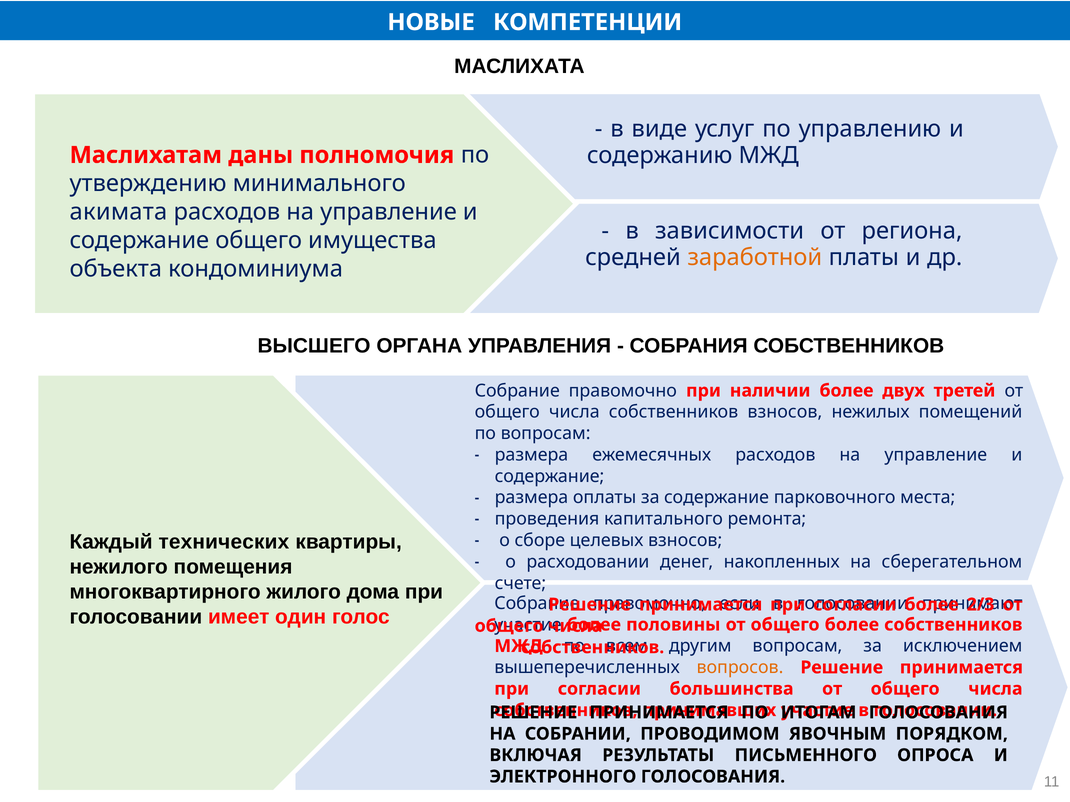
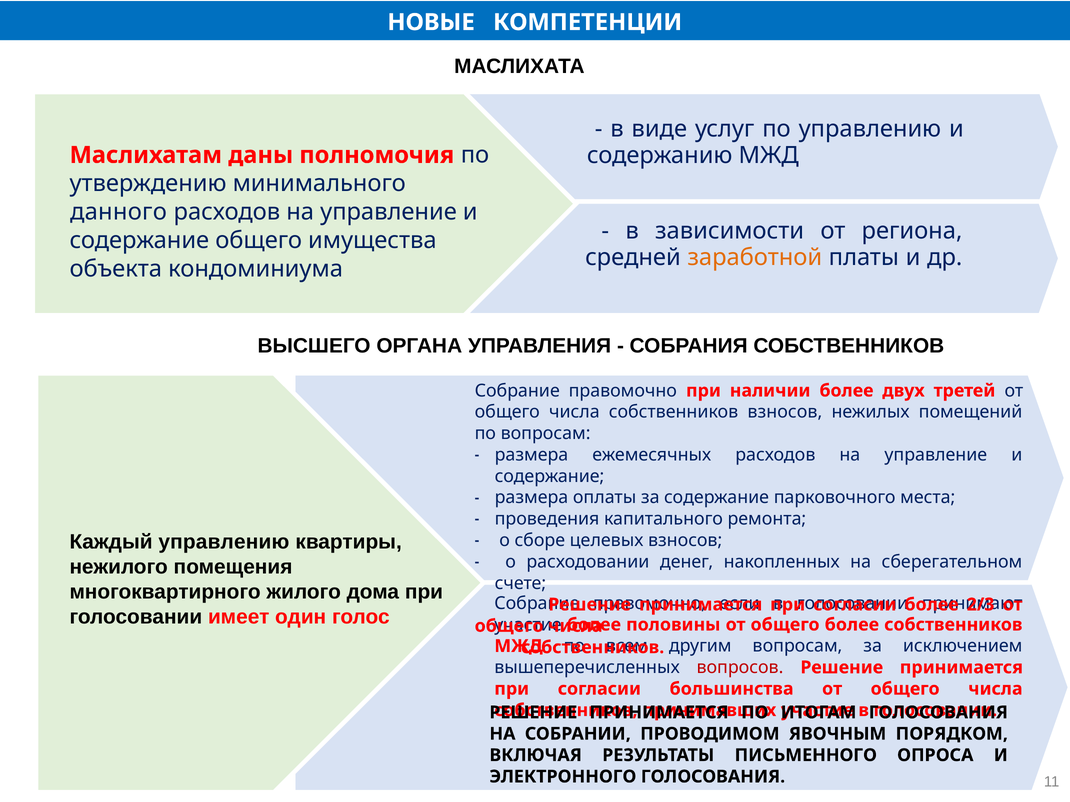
акимата: акимата -> данного
Каждый технических: технических -> управлению
вопросов colour: orange -> red
